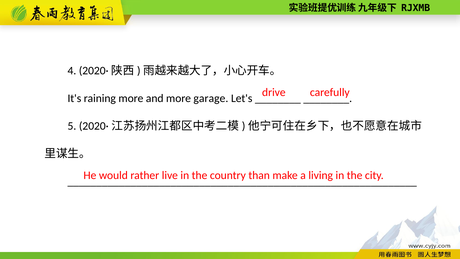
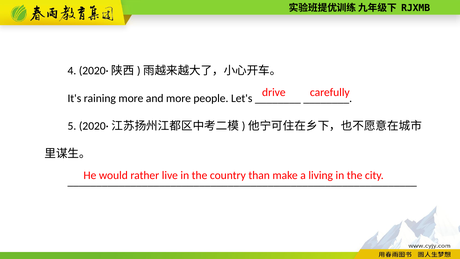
garage: garage -> people
